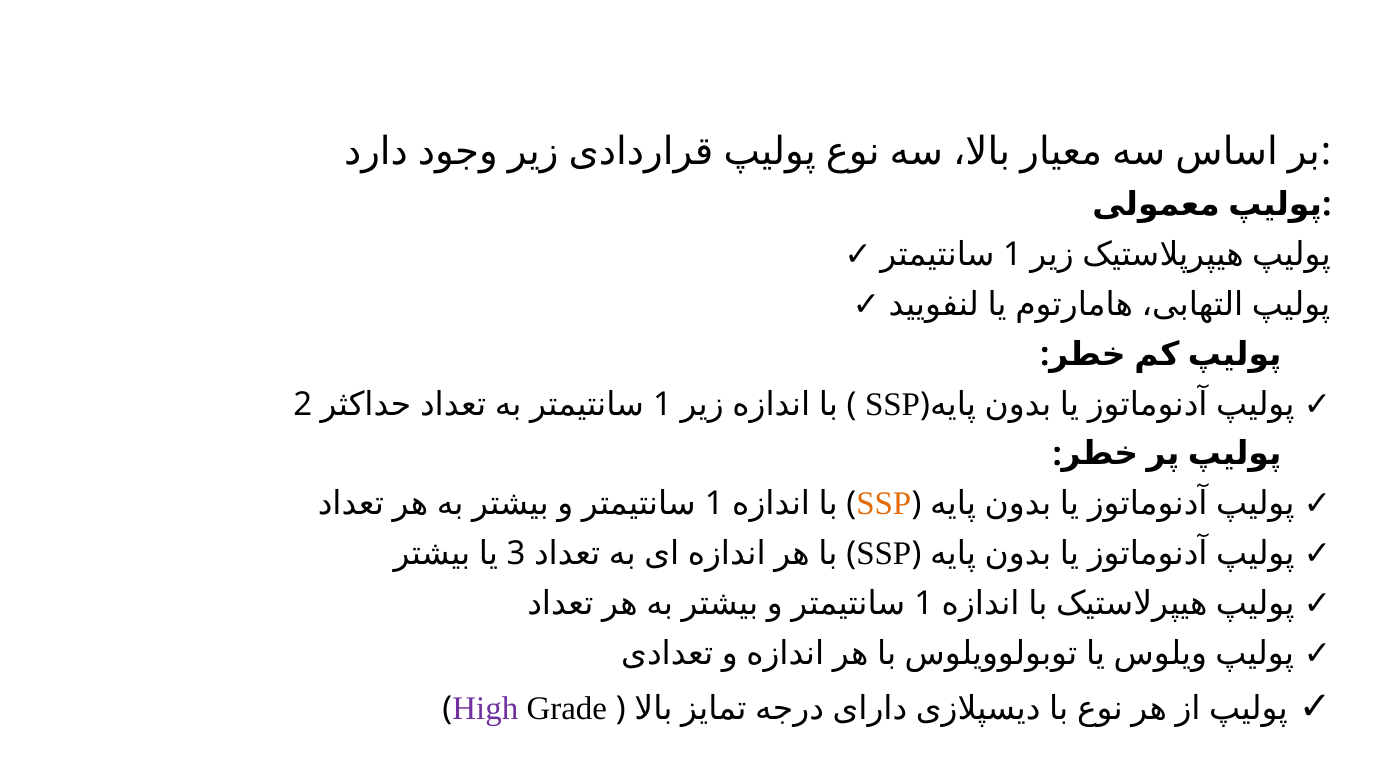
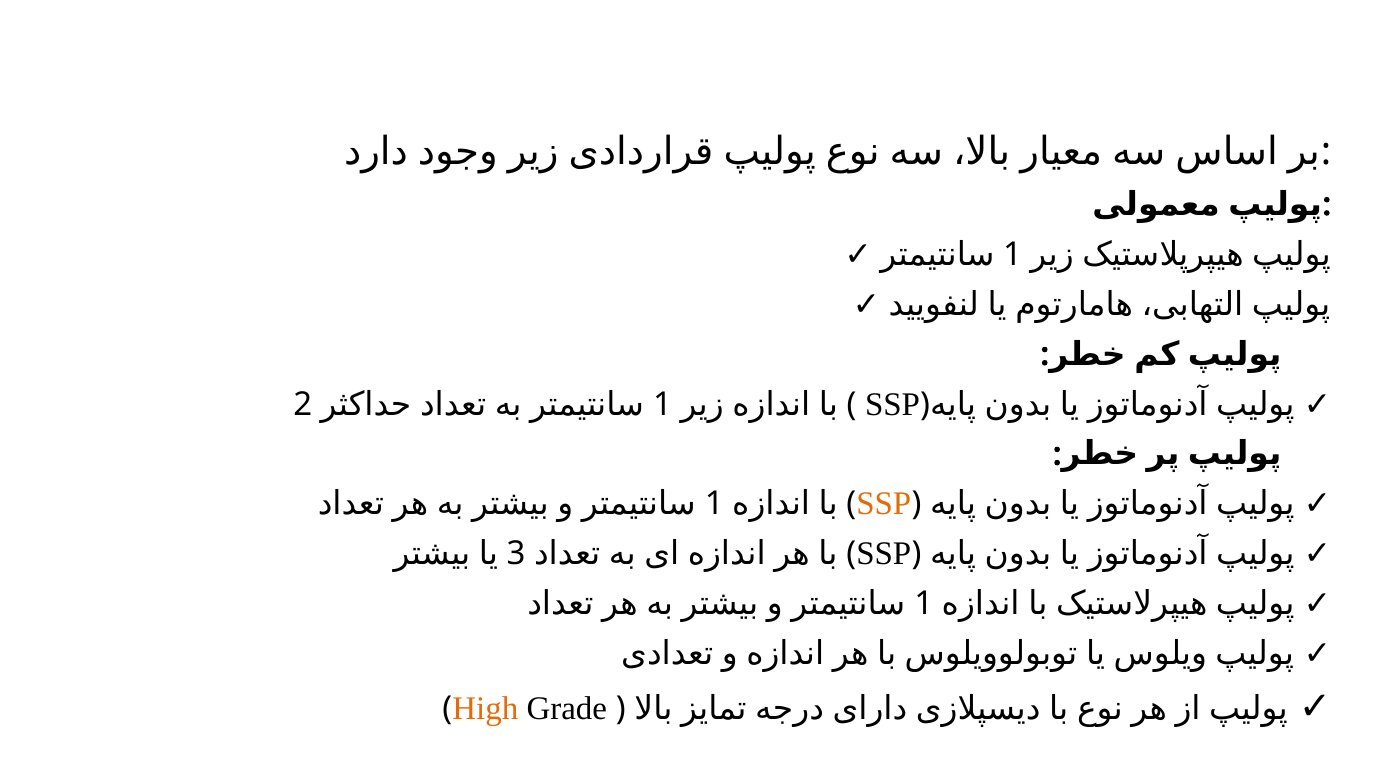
High colour: purple -> orange
